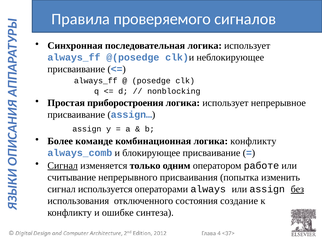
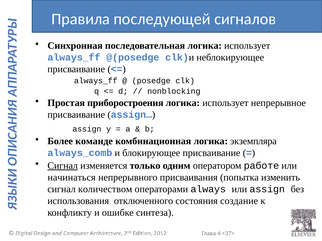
проверяемого: проверяемого -> последующей
логика конфликту: конфликту -> экземпляра
считывание: считывание -> начинаться
используется: используется -> количеством
без underline: present -> none
